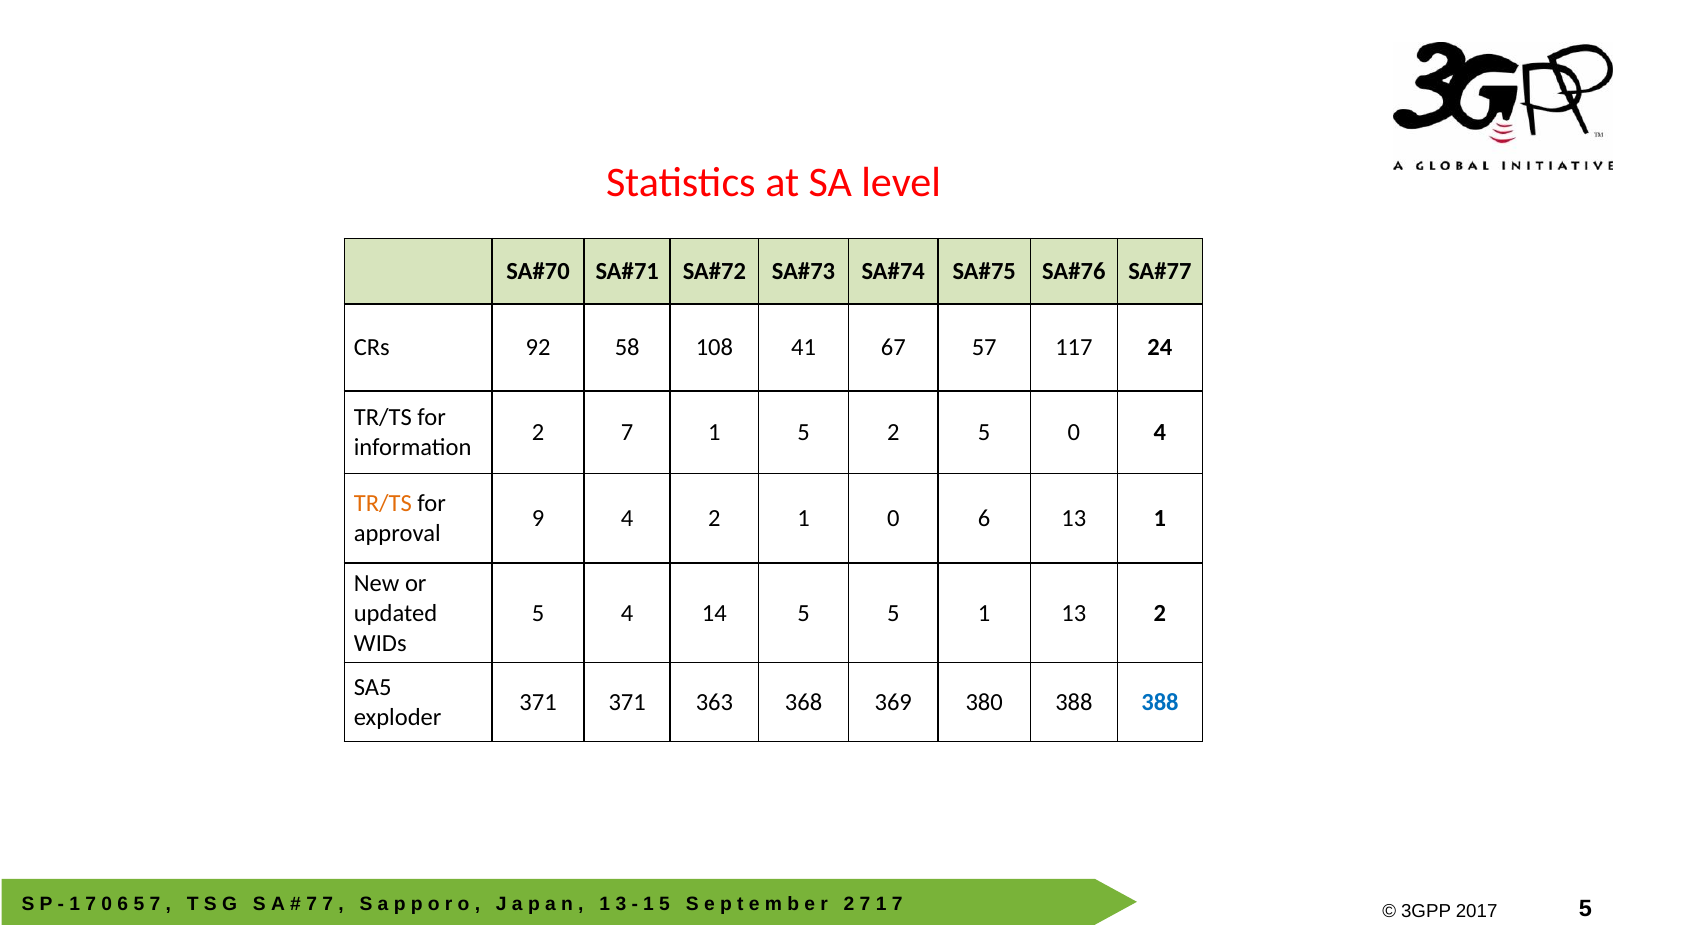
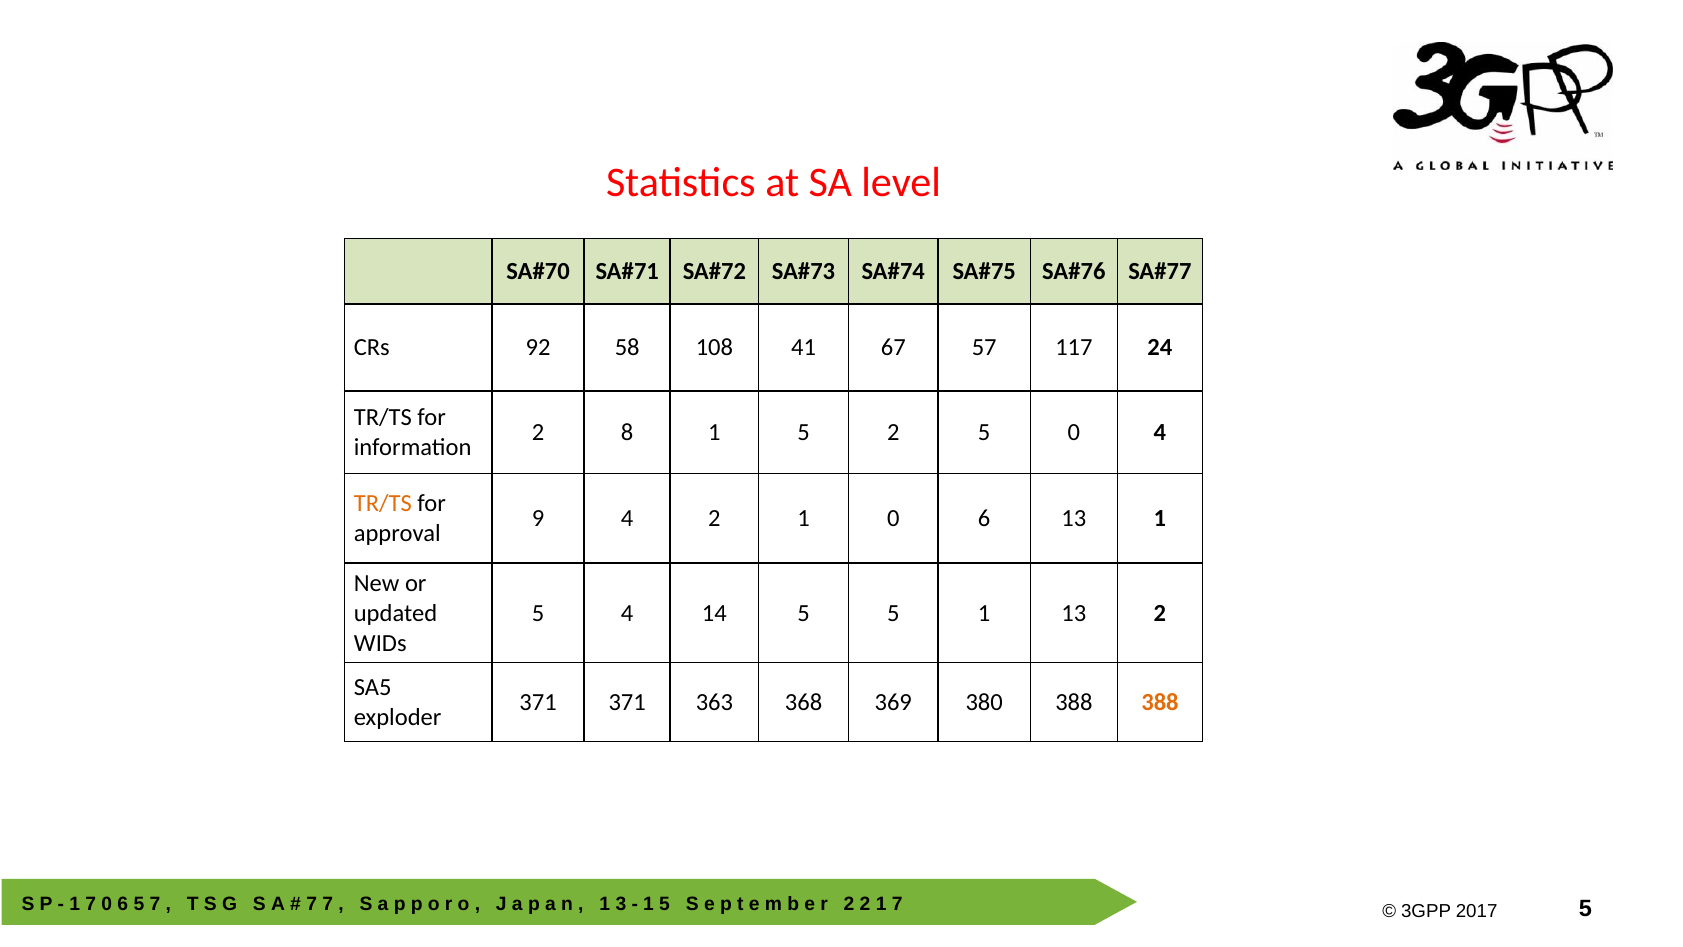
7 at (627, 432): 7 -> 8
388 at (1160, 702) colour: blue -> orange
7 at (865, 904): 7 -> 2
